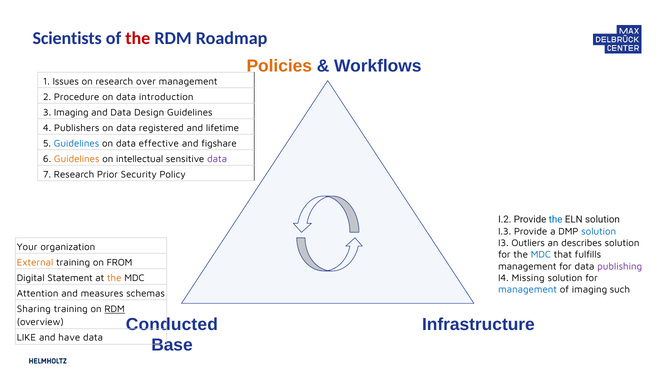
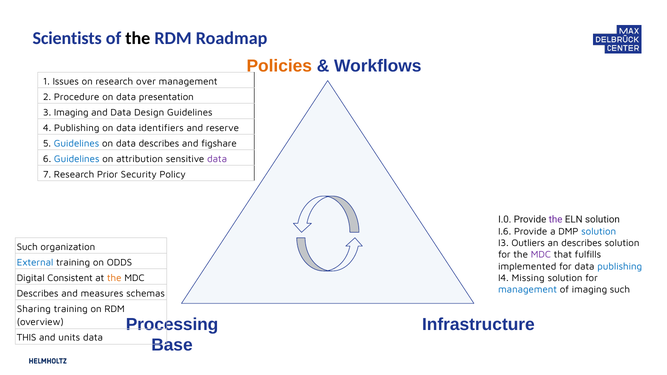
the at (138, 38) colour: red -> black
introduction: introduction -> presentation
4 Publishers: Publishers -> Publishing
registered: registered -> identifiers
lifetime: lifetime -> reserve
data effective: effective -> describes
Guidelines at (77, 159) colour: orange -> blue
intellectual: intellectual -> attribution
I.2: I.2 -> I.0
the at (556, 220) colour: blue -> purple
I.3: I.3 -> I.6
Your at (27, 247): Your -> Such
MDC at (541, 255) colour: blue -> purple
External colour: orange -> blue
FROM: FROM -> ODDS
management at (527, 266): management -> implemented
publishing at (620, 266) colour: purple -> blue
Statement: Statement -> Consistent
Attention at (38, 294): Attention -> Describes
RDM at (115, 309) underline: present -> none
Conducted: Conducted -> Processing
LIKE: LIKE -> THIS
have: have -> units
